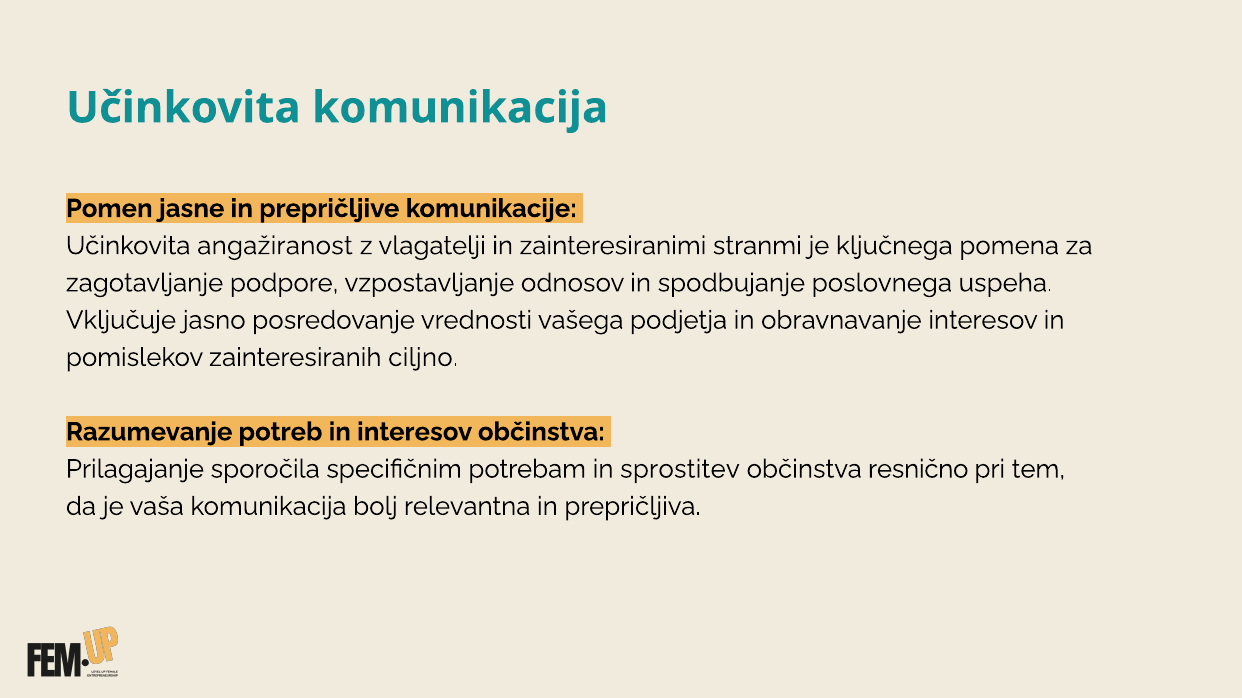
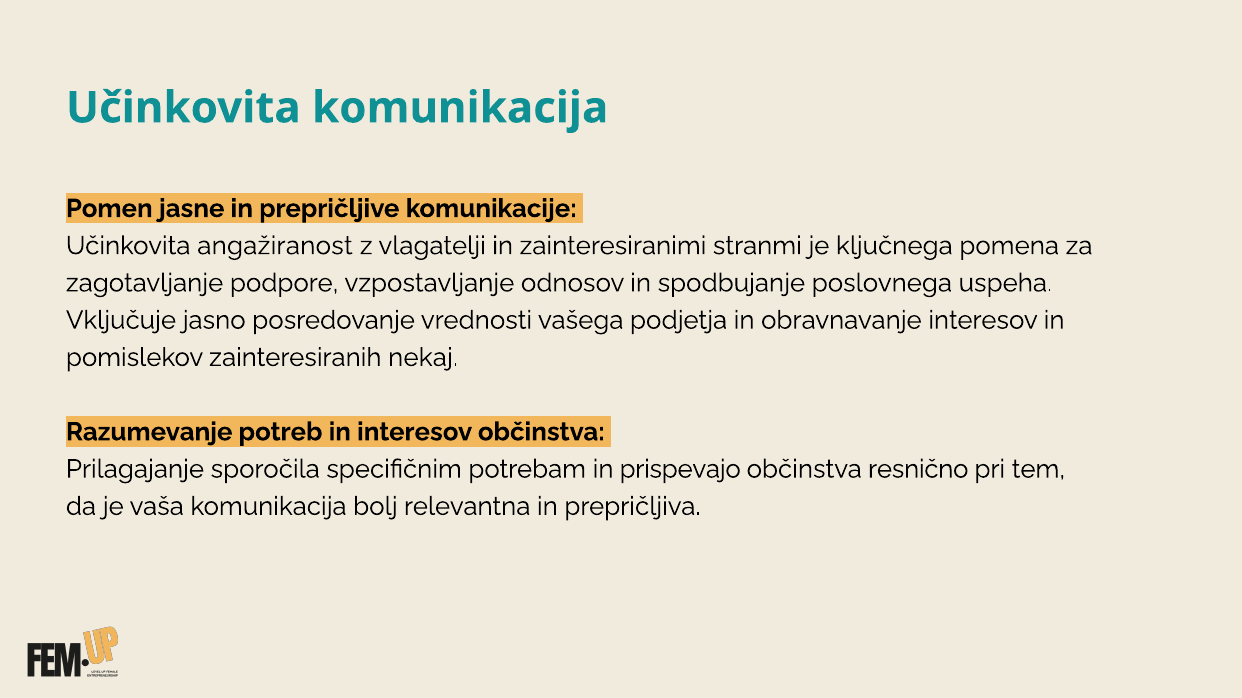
ciljno: ciljno -> nekaj
sprostitev: sprostitev -> prispevajo
